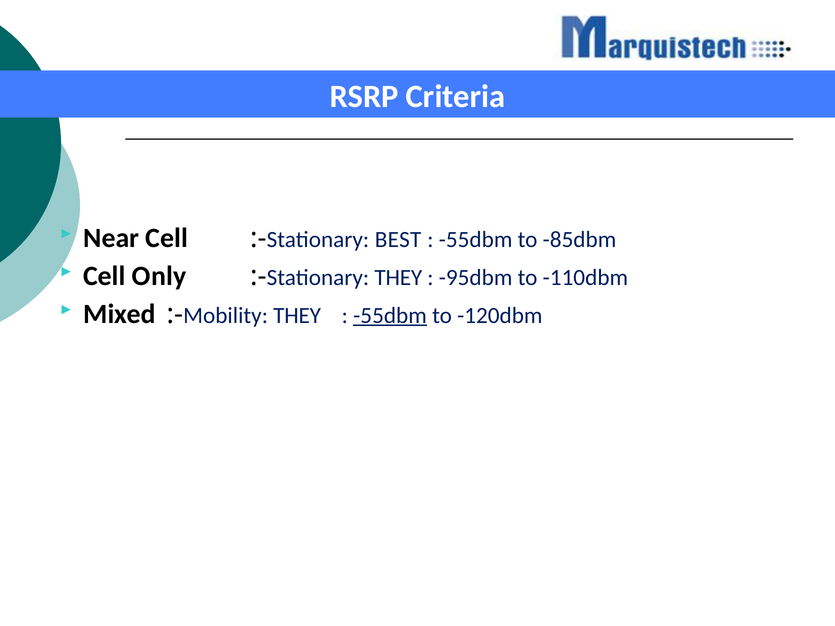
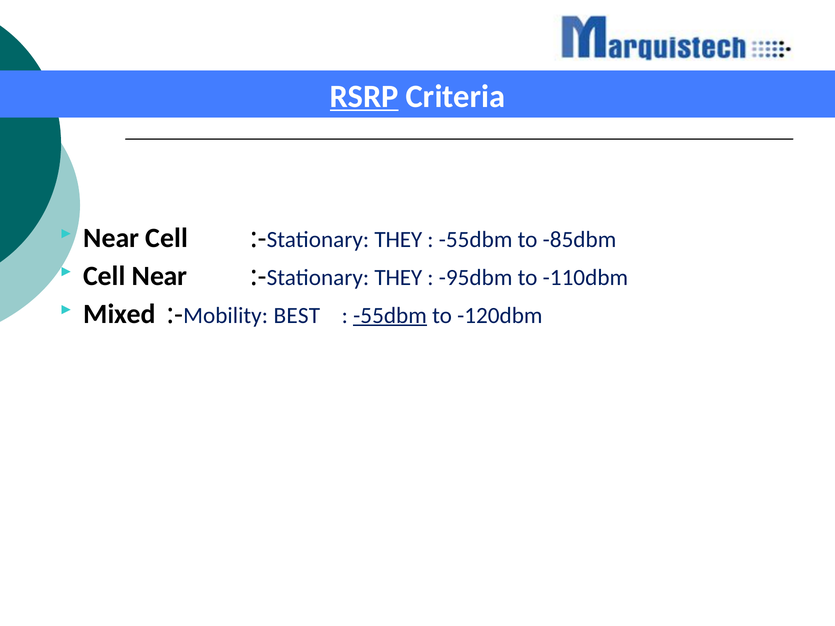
RSRP underline: none -> present
Cell :-Stationary BEST: BEST -> THEY
Cell Only: Only -> Near
:-Mobility THEY: THEY -> BEST
